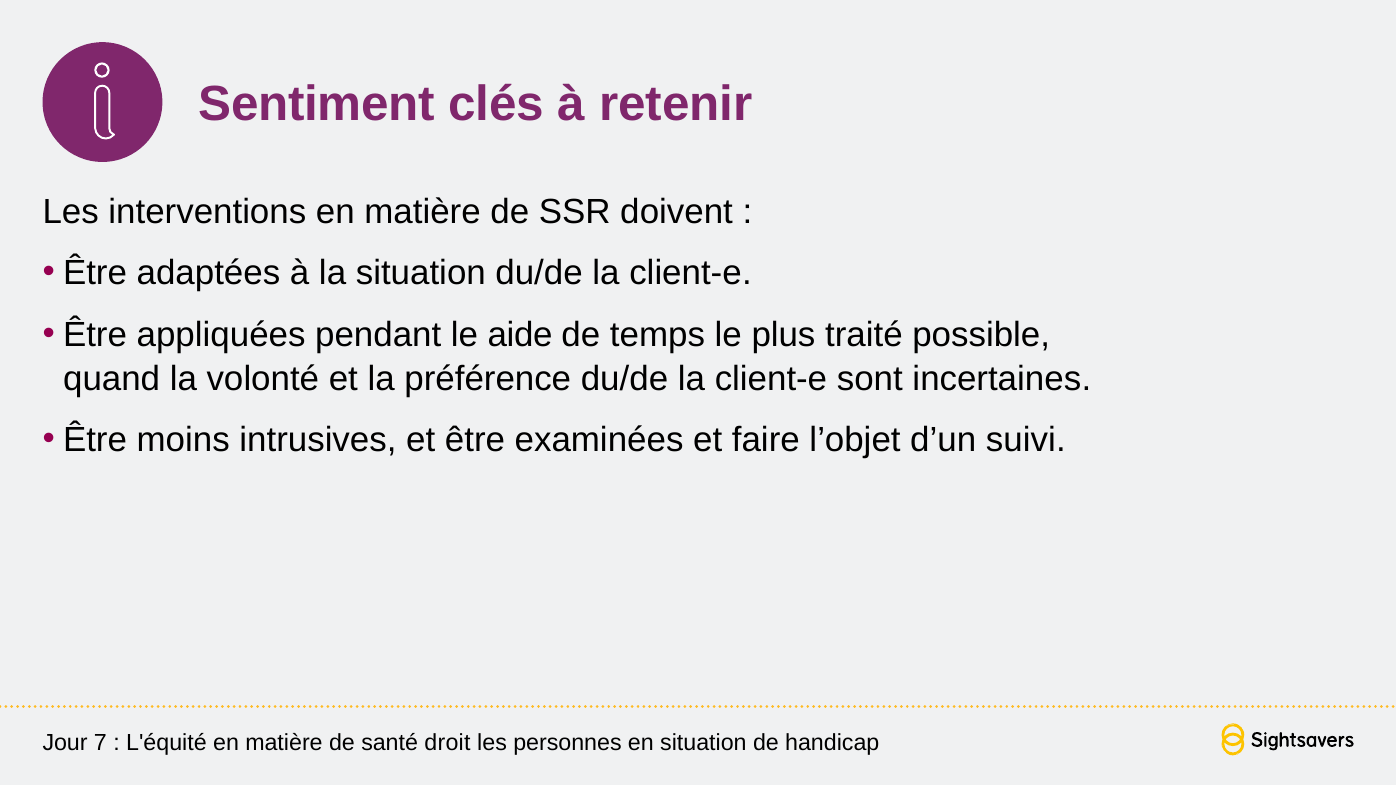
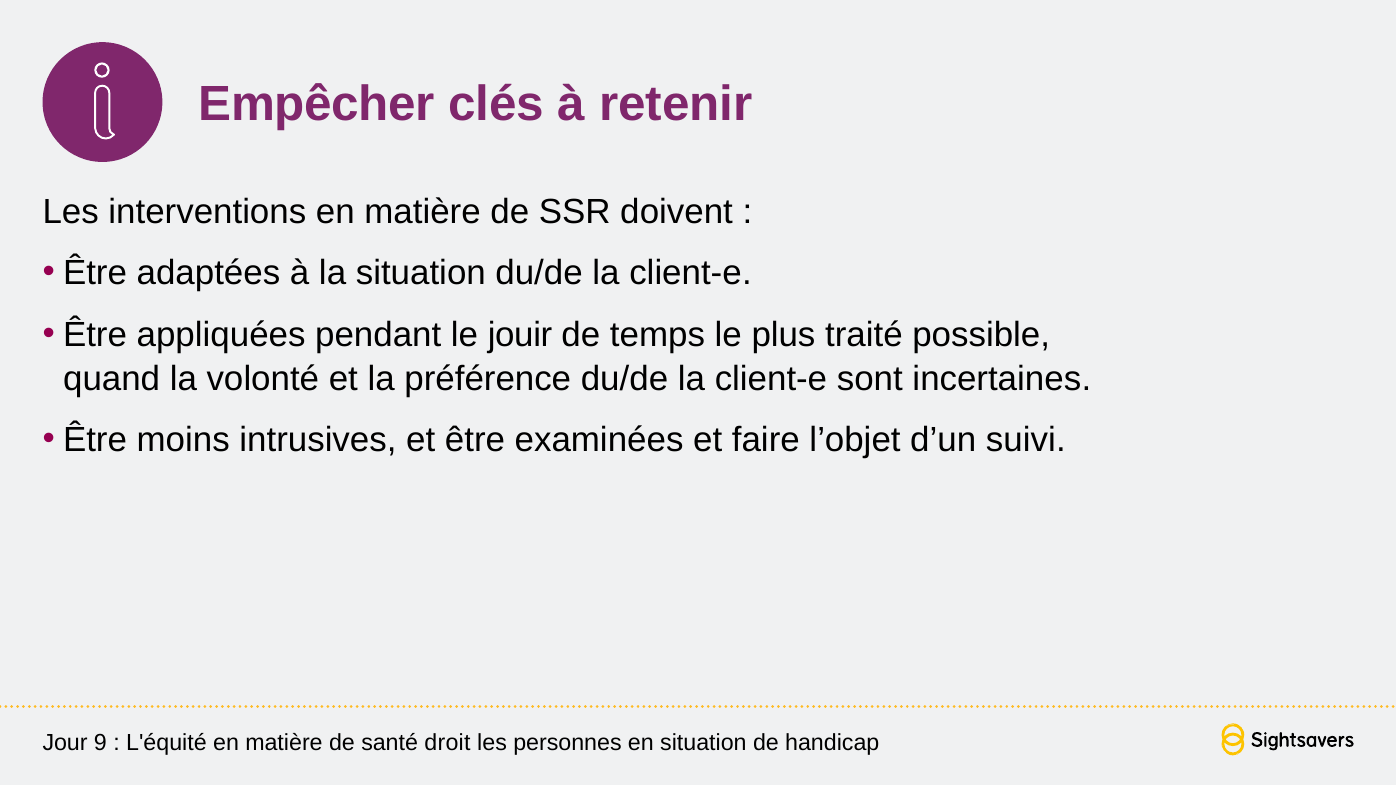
Sentiment: Sentiment -> Empêcher
aide: aide -> jouir
7: 7 -> 9
